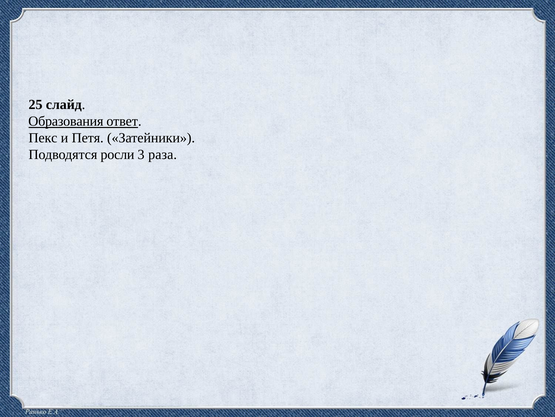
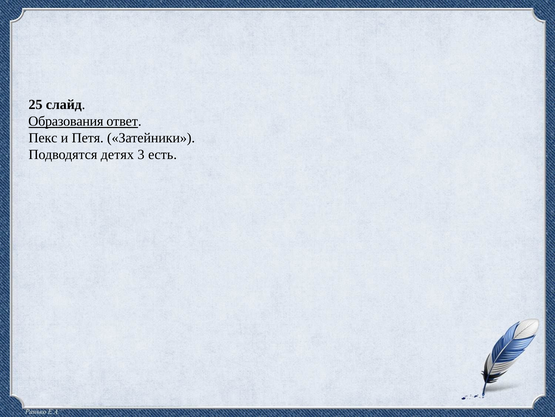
росли: росли -> детях
раза: раза -> есть
